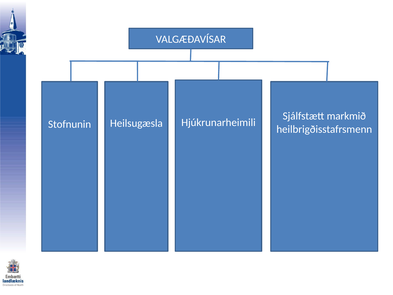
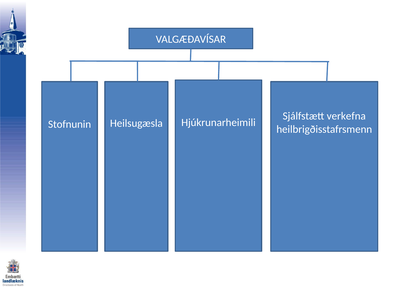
markmið: markmið -> verkefna
